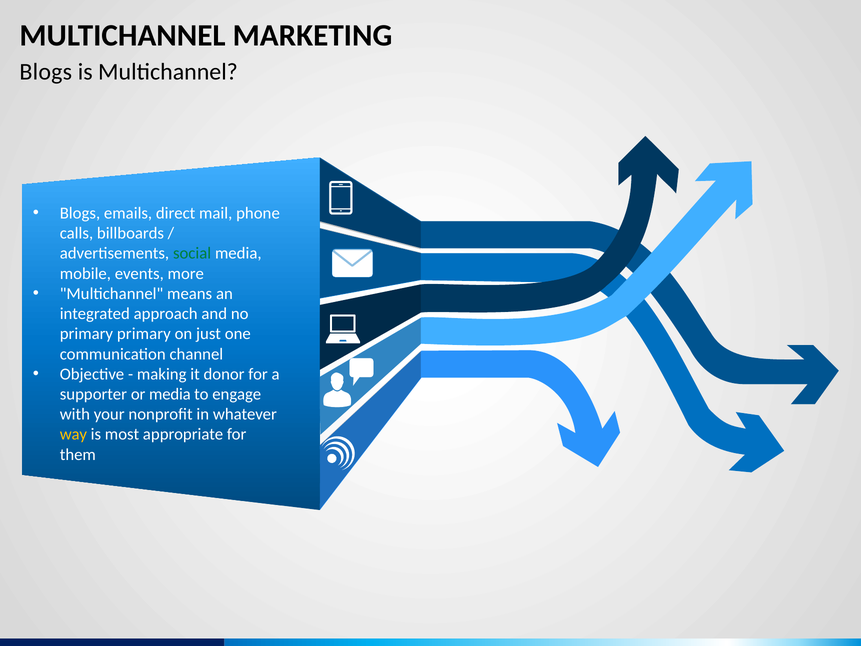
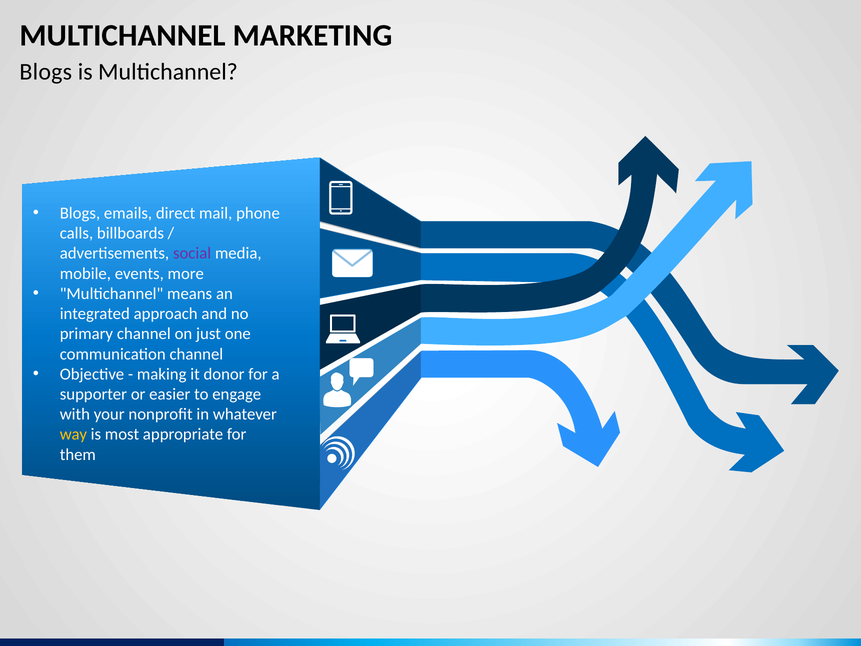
social colour: green -> purple
primary primary: primary -> channel
or media: media -> easier
